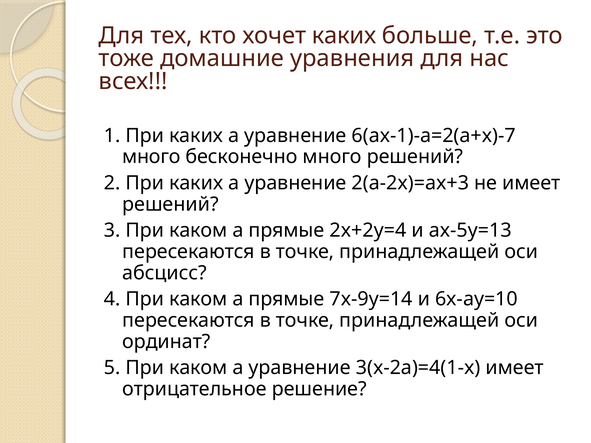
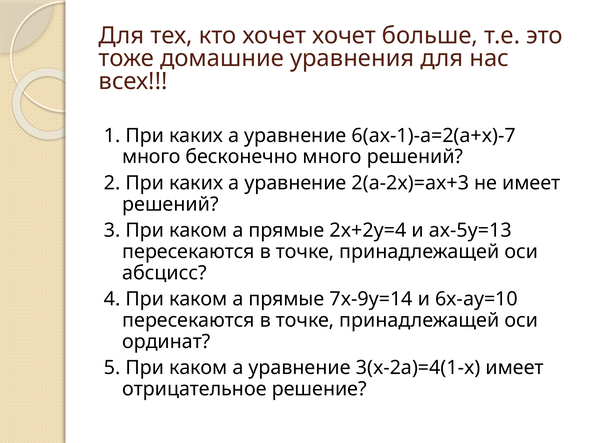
хочет каких: каких -> хочет
